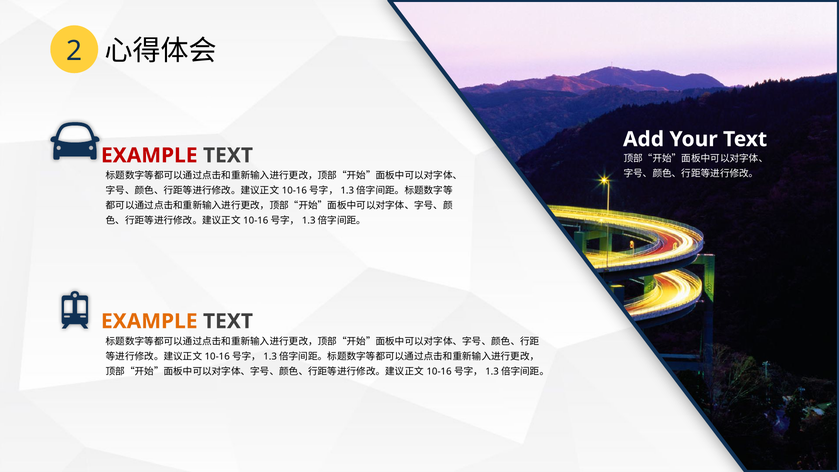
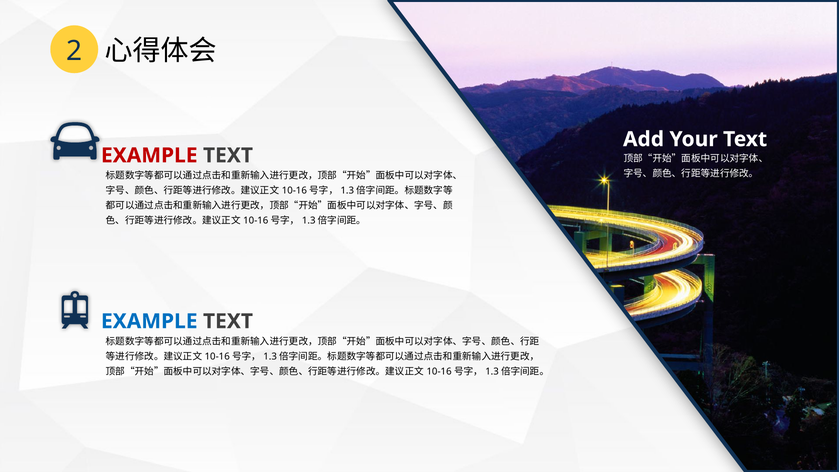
EXAMPLE at (149, 321) colour: orange -> blue
